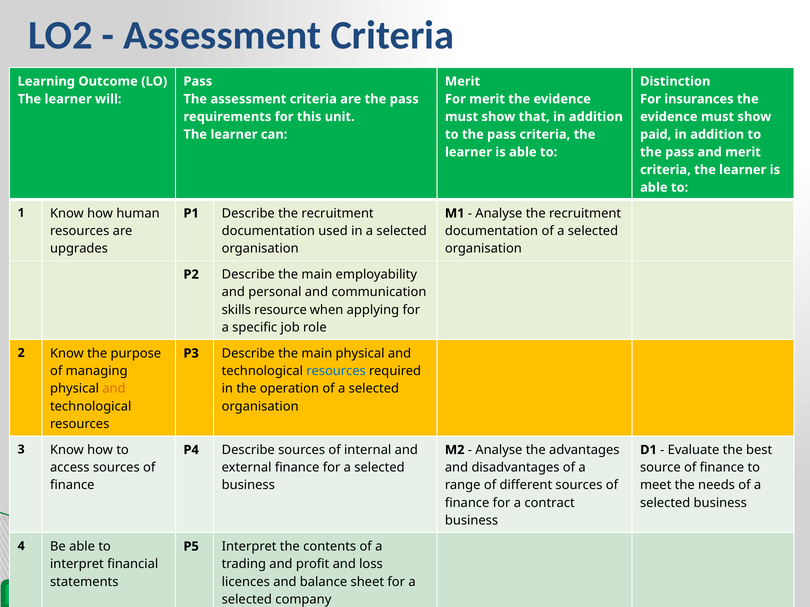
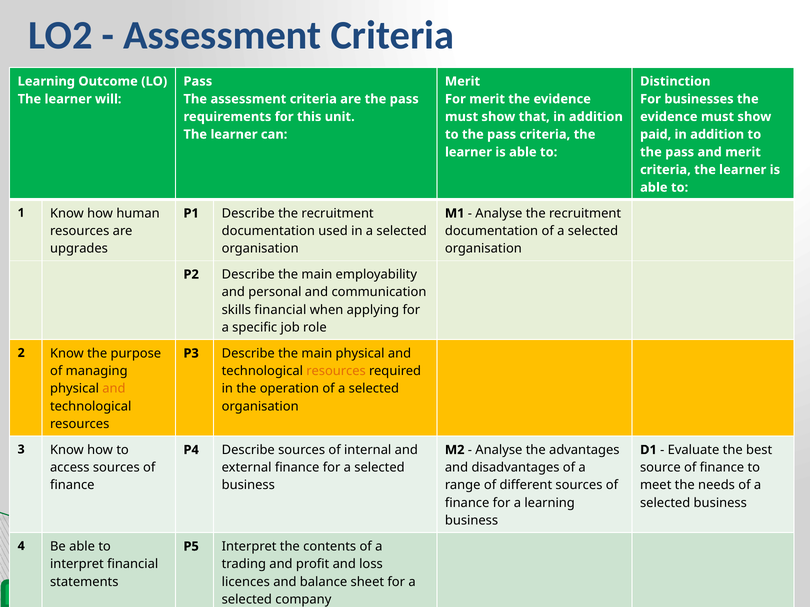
insurances: insurances -> businesses
skills resource: resource -> financial
resources at (336, 371) colour: blue -> orange
a contract: contract -> learning
